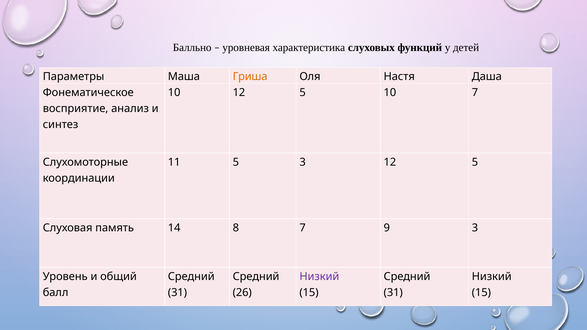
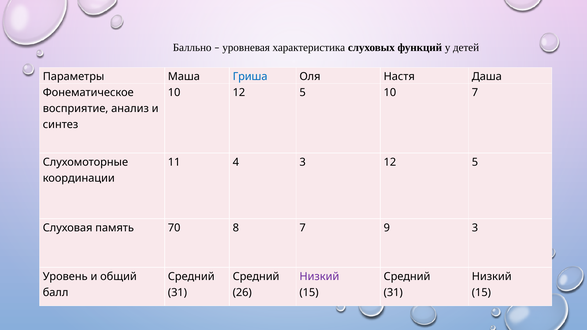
Гриша colour: orange -> blue
11 5: 5 -> 4
14: 14 -> 70
